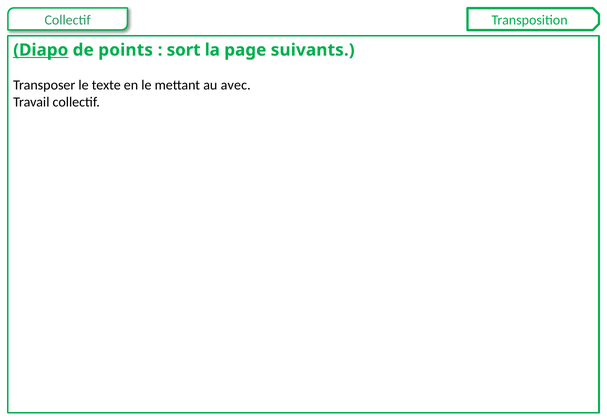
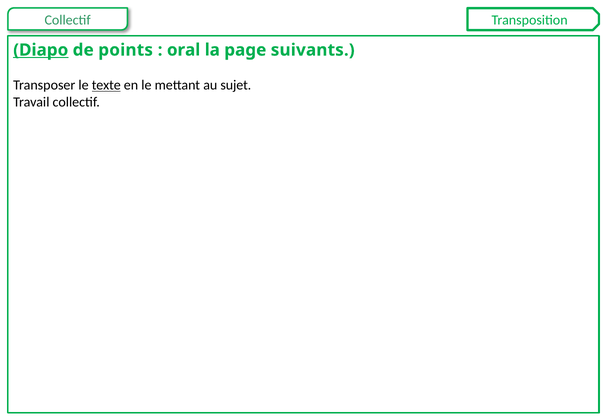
sort: sort -> oral
texte underline: none -> present
avec: avec -> sujet
